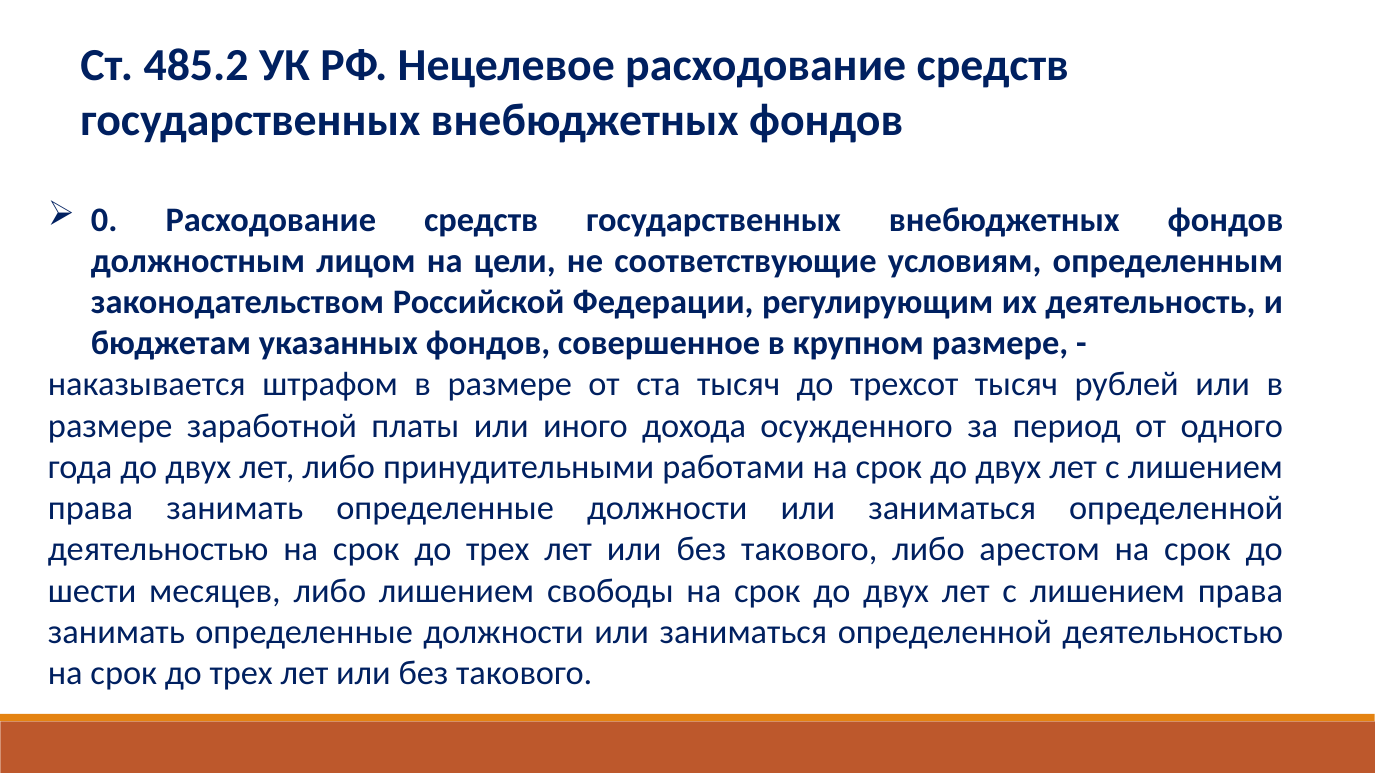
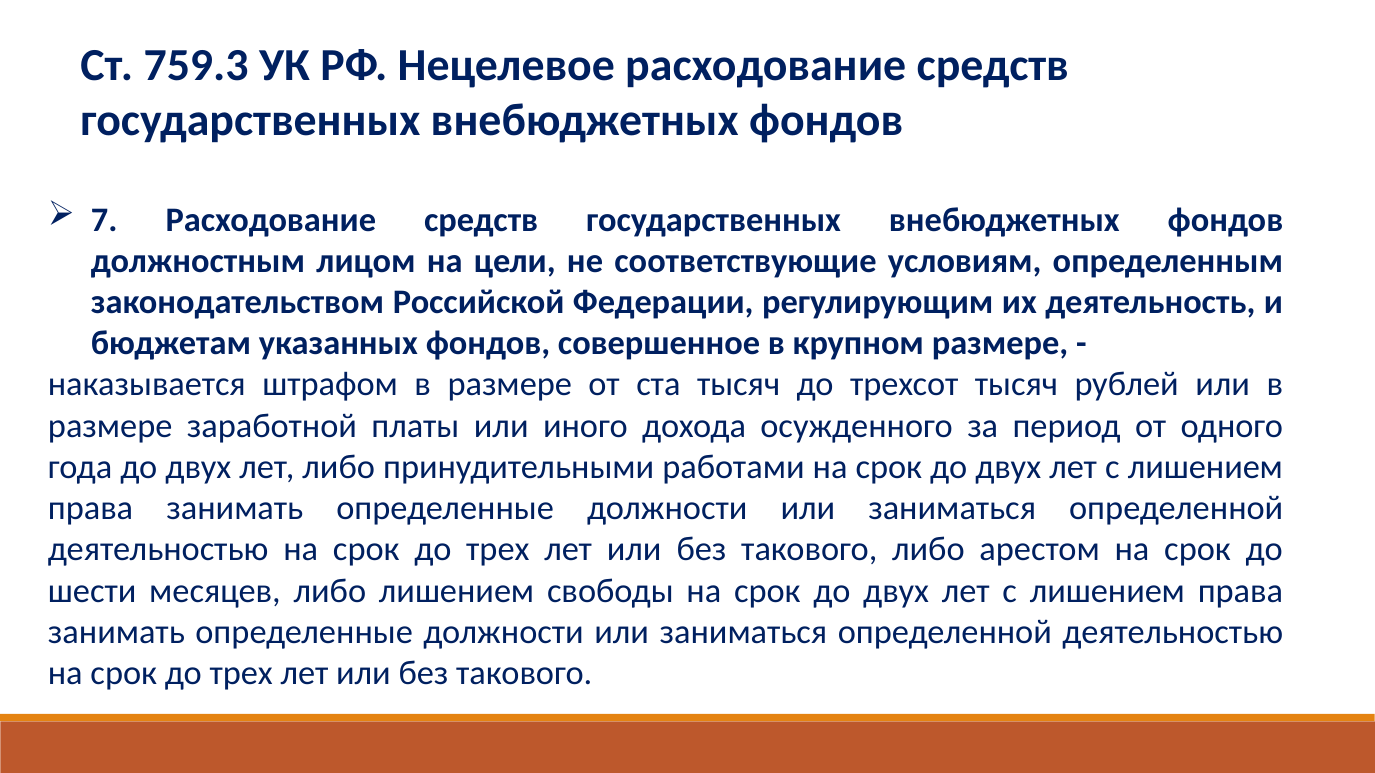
485.2: 485.2 -> 759.3
0: 0 -> 7
